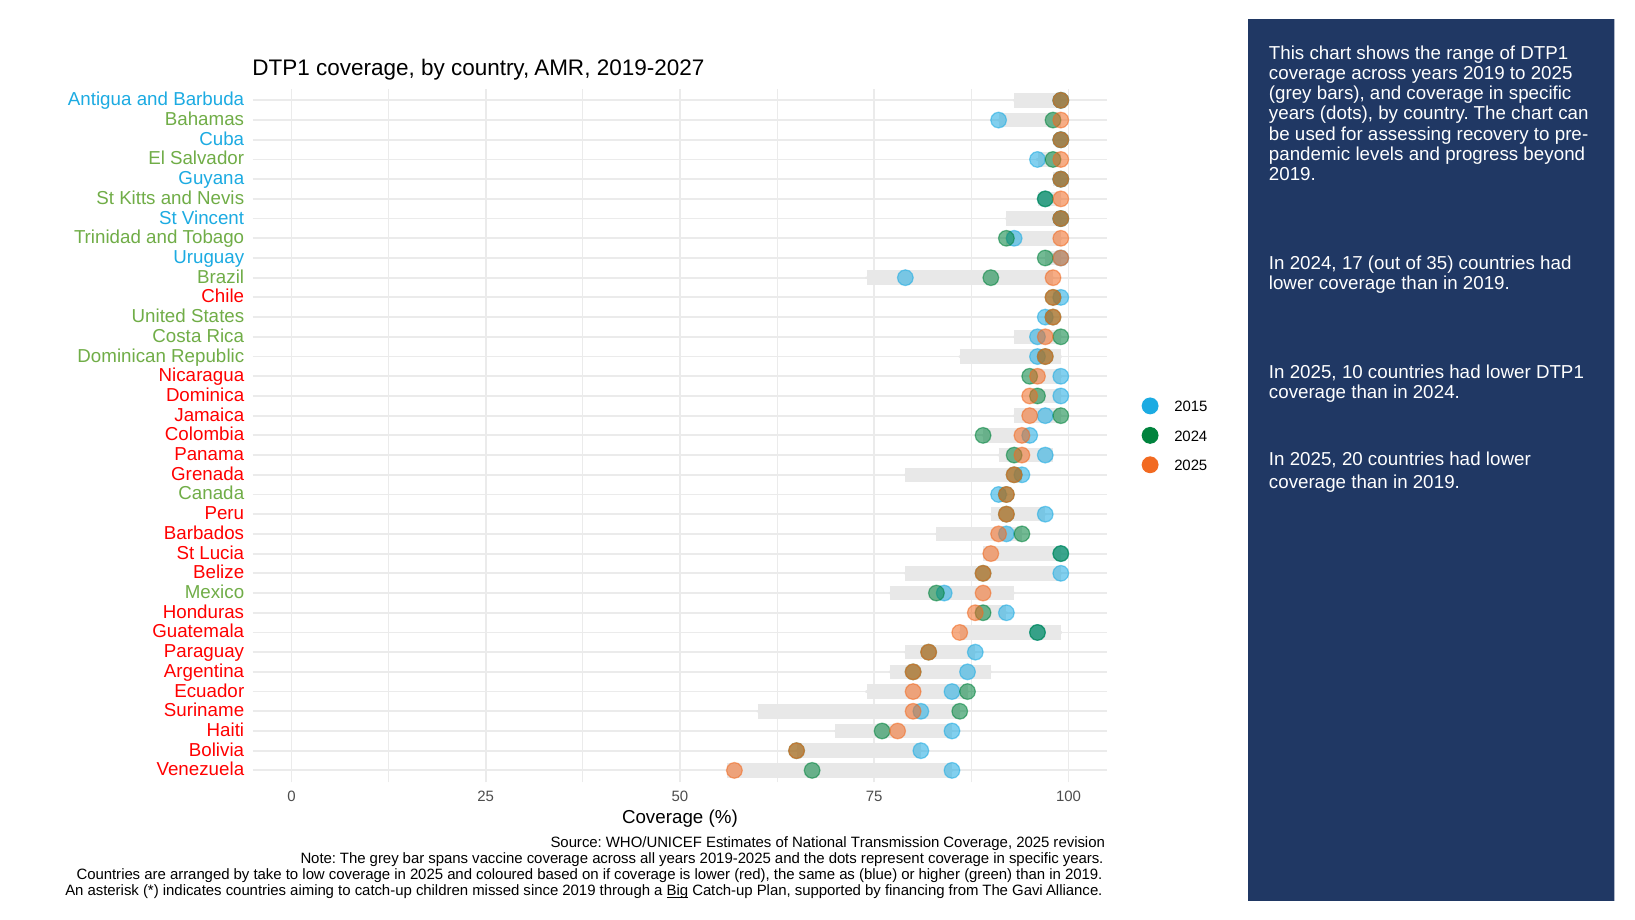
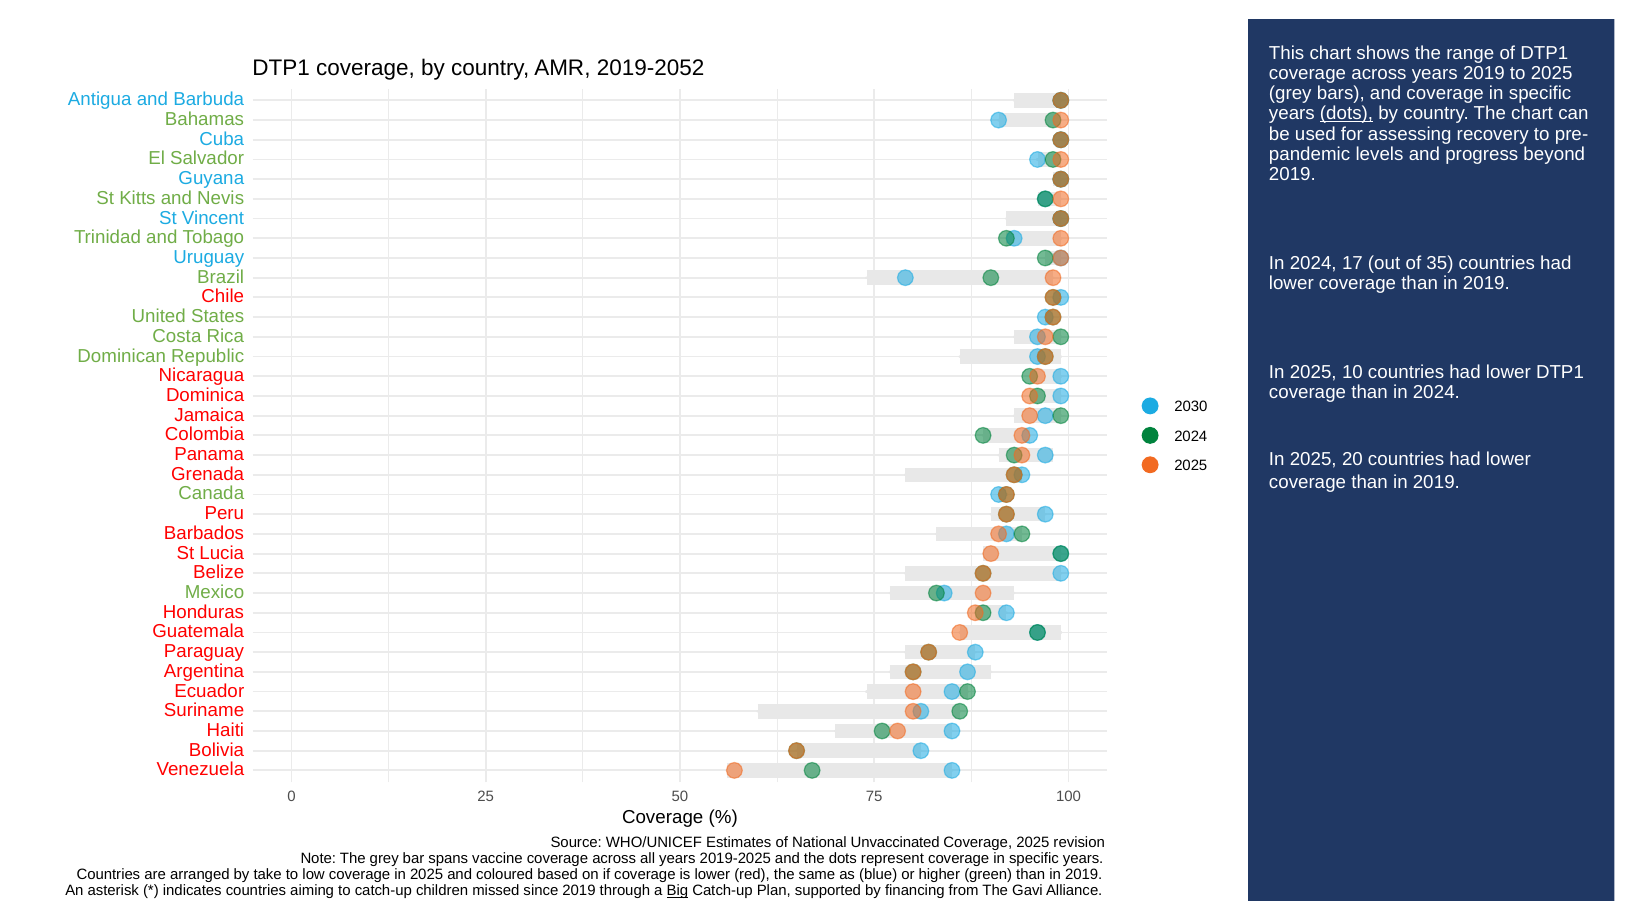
2019-2027: 2019-2027 -> 2019-2052
dots at (1347, 114) underline: none -> present
2015: 2015 -> 2030
Transmission: Transmission -> Unvaccinated
